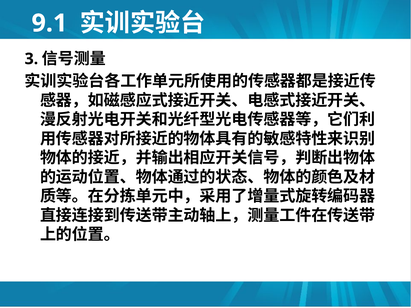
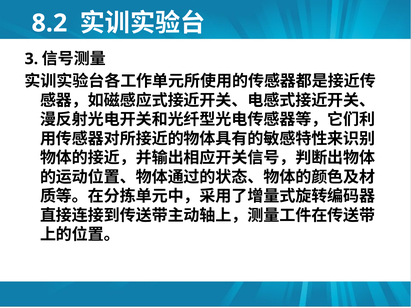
9.1: 9.1 -> 8.2
